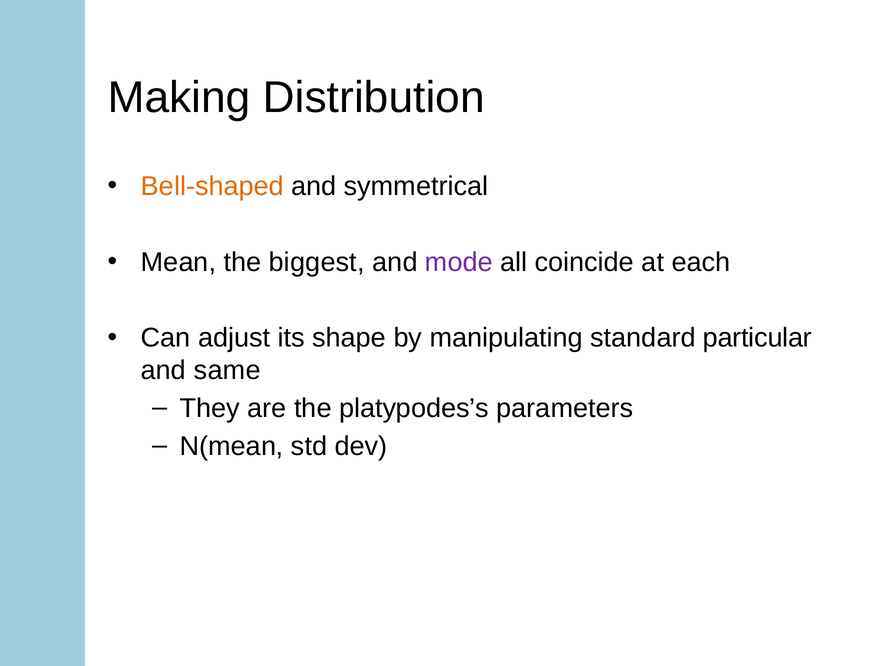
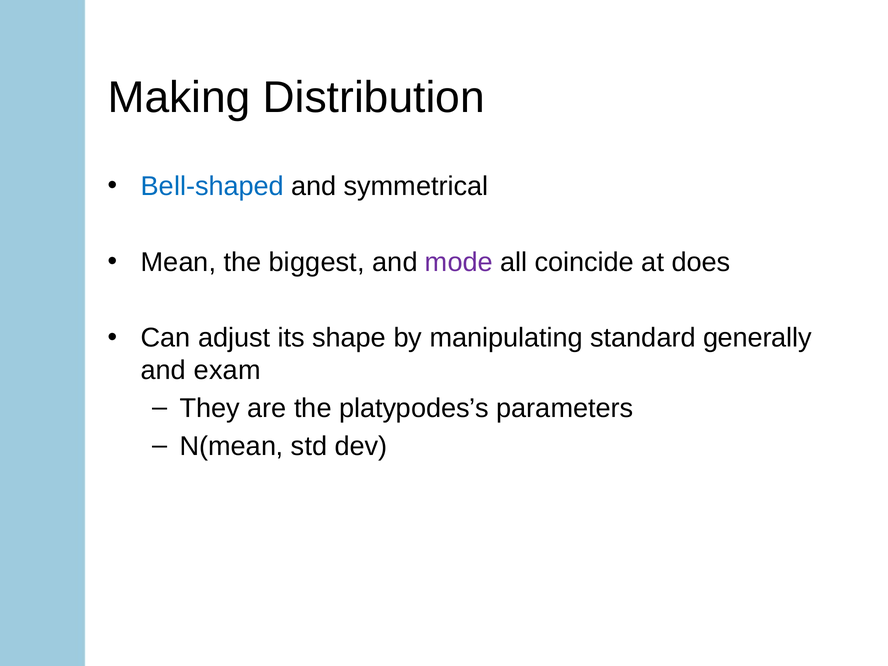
Bell-shaped colour: orange -> blue
each: each -> does
particular: particular -> generally
same: same -> exam
